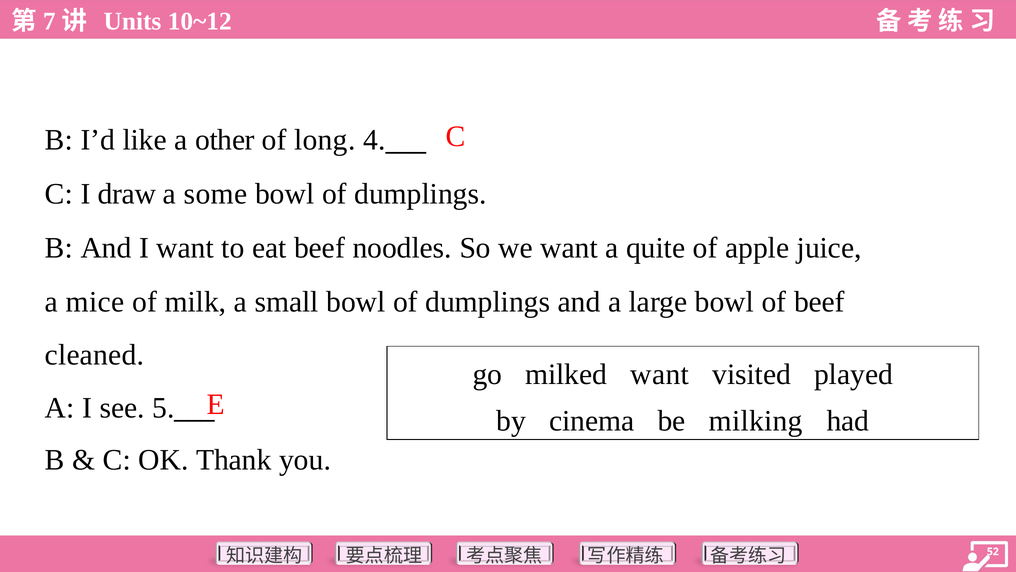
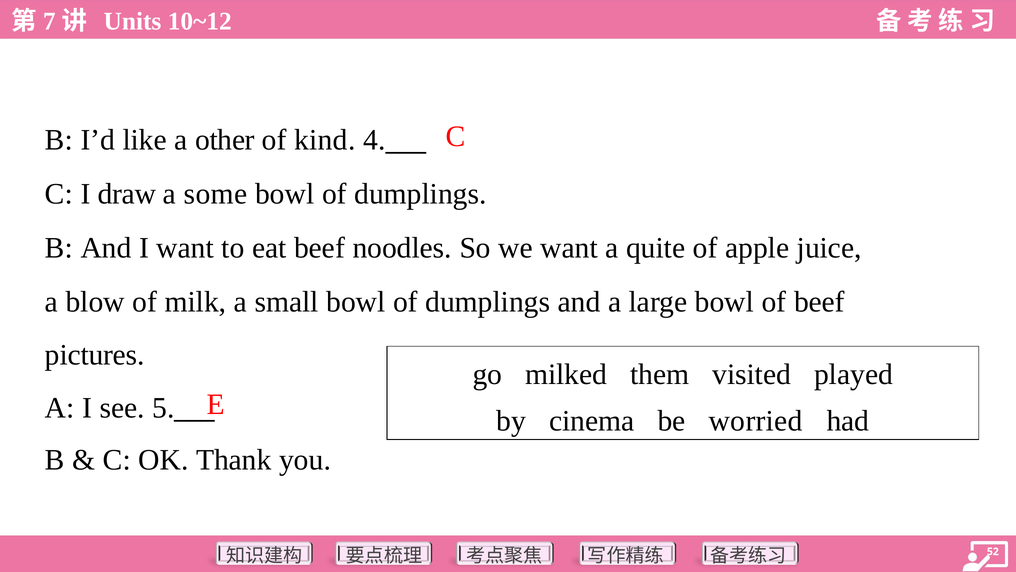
long: long -> kind
mice: mice -> blow
cleaned: cleaned -> pictures
milked want: want -> them
milking: milking -> worried
